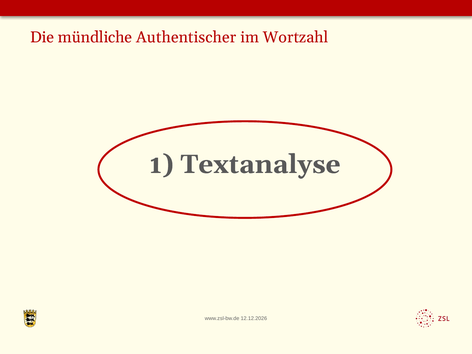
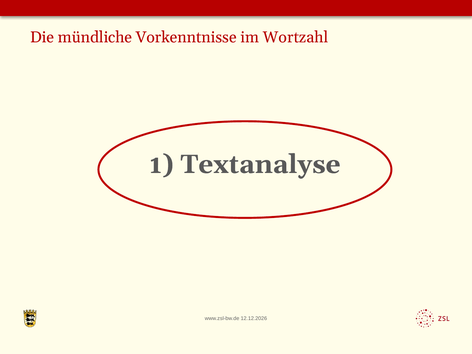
Authentischer: Authentischer -> Vorkenntnisse
